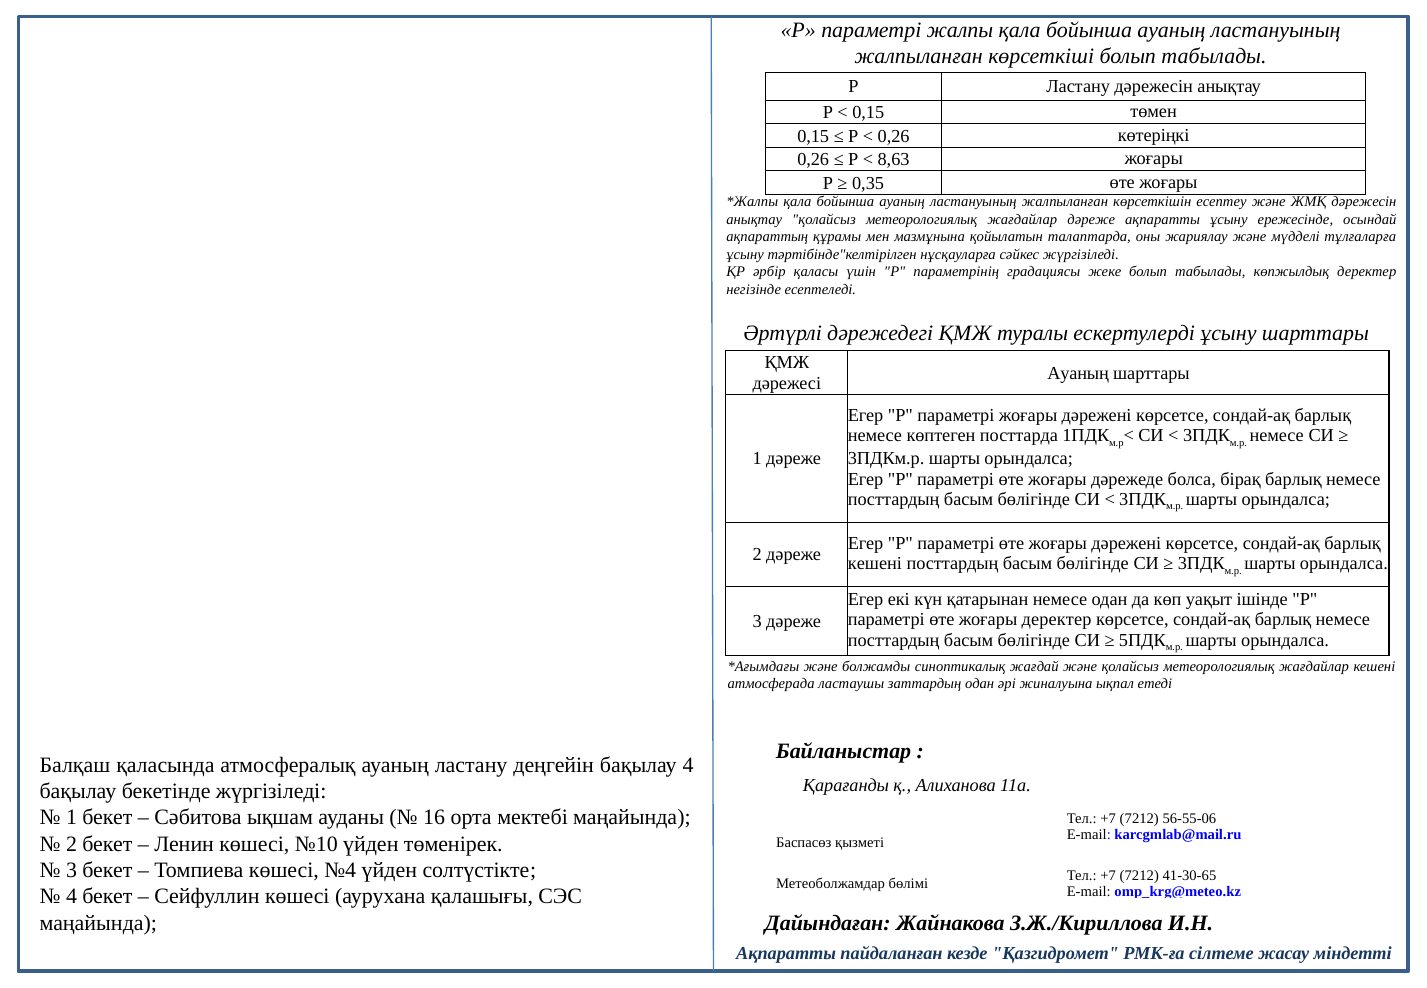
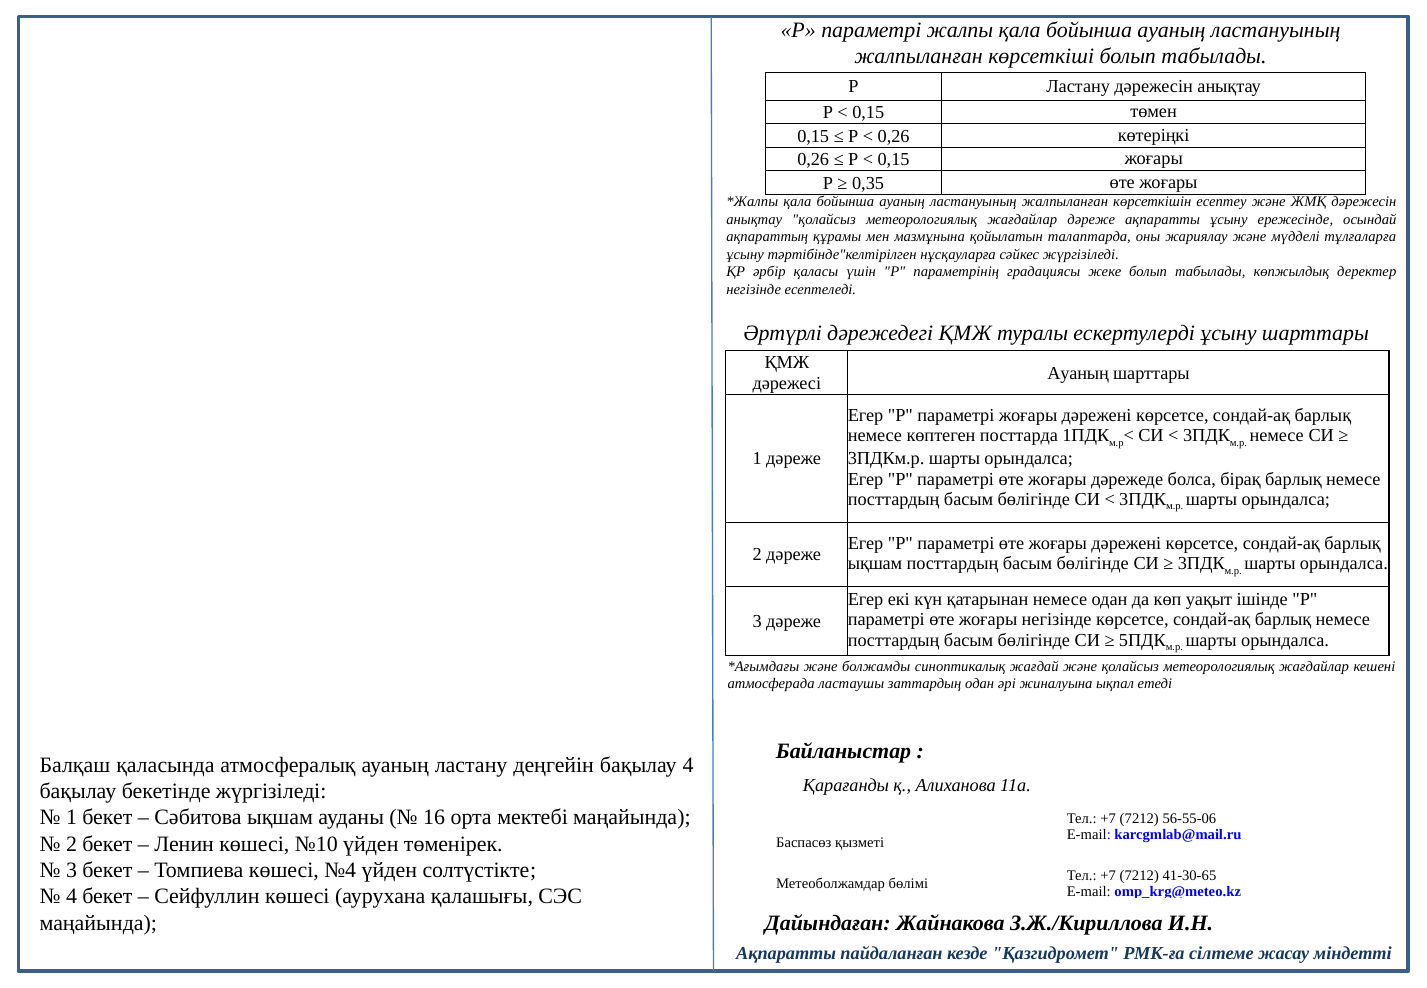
8,63 at (894, 160): 8,63 -> 0,15
кешені at (875, 563): кешені -> ықшам
жоғары деректер: деректер -> негізінде
